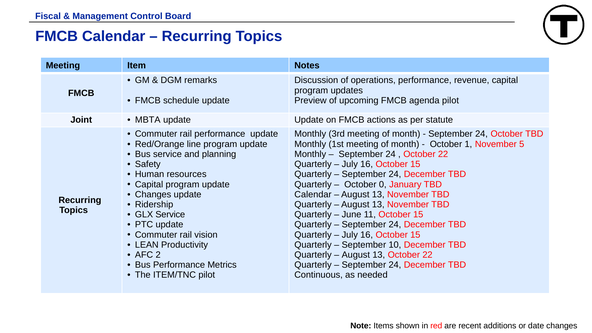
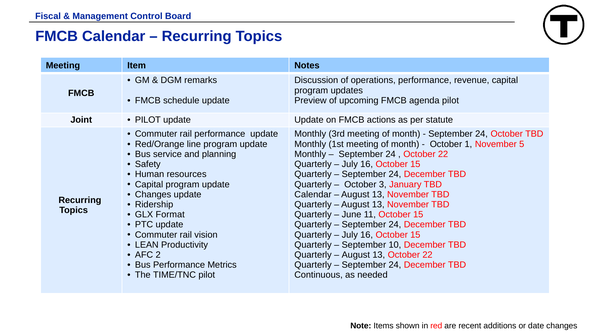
MBTA at (148, 120): MBTA -> PILOT
0: 0 -> 3
GLX Service: Service -> Format
ITEM/TNC: ITEM/TNC -> TIME/TNC
